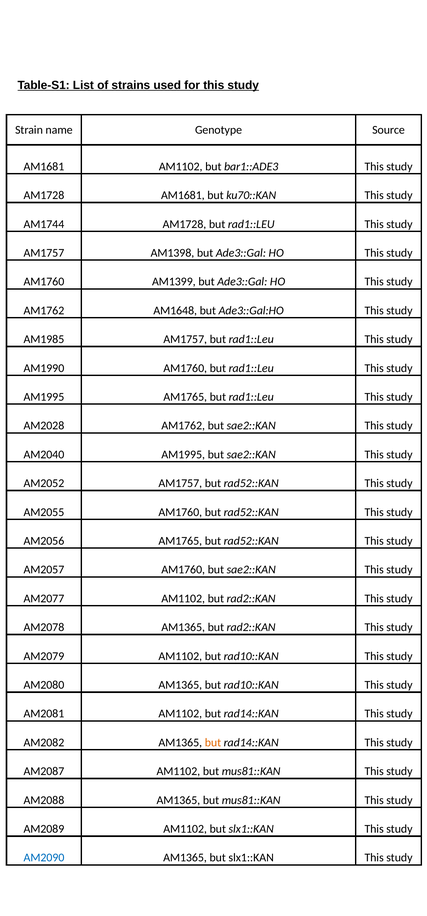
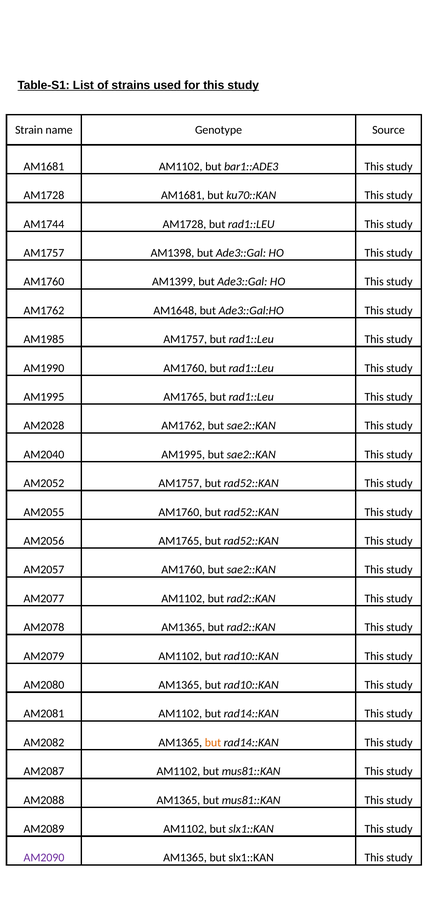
AM2090 colour: blue -> purple
